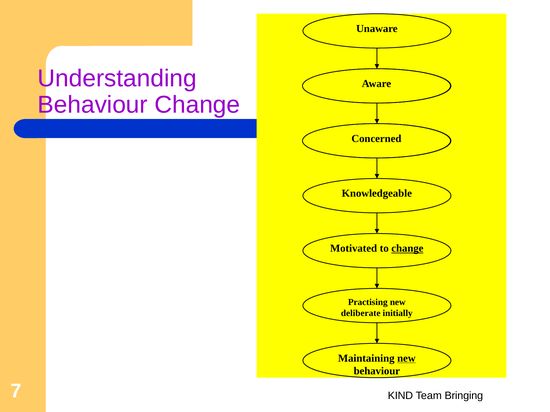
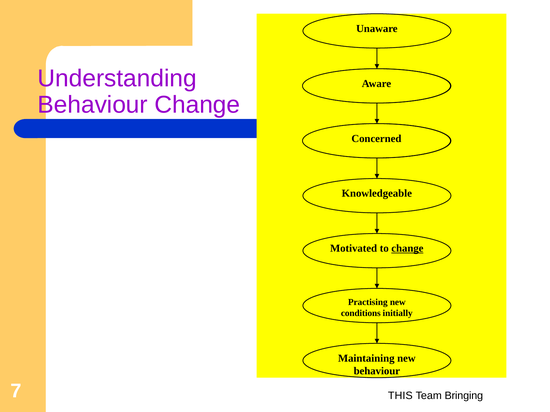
deliberate: deliberate -> conditions
new at (406, 359) underline: present -> none
KIND: KIND -> THIS
